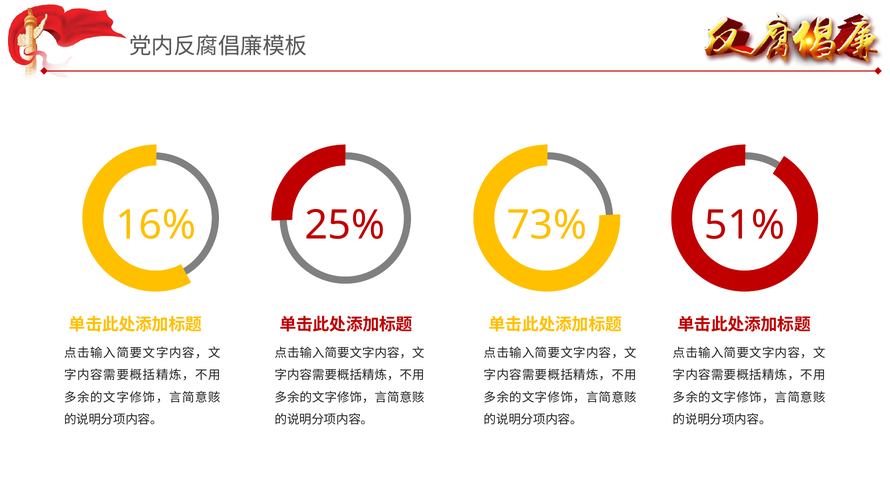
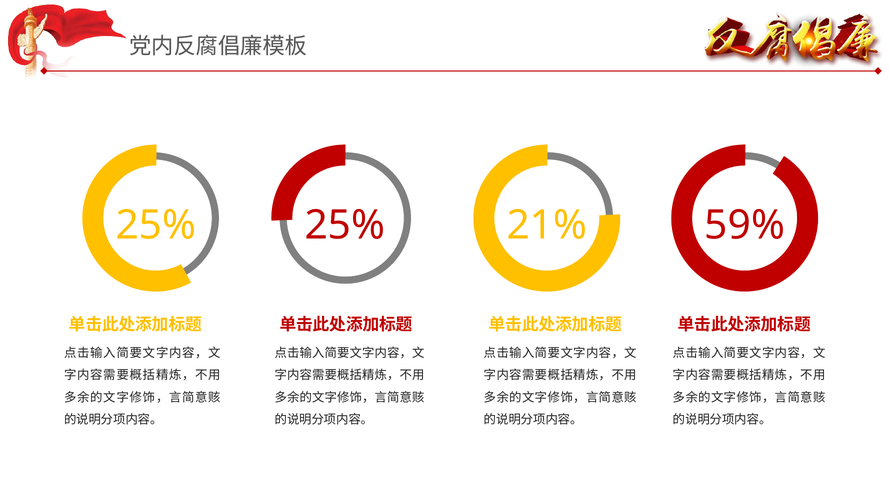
16% at (156, 225): 16% -> 25%
73%: 73% -> 21%
51%: 51% -> 59%
